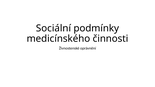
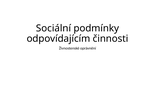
medicínského: medicínského -> odpovídajícím
